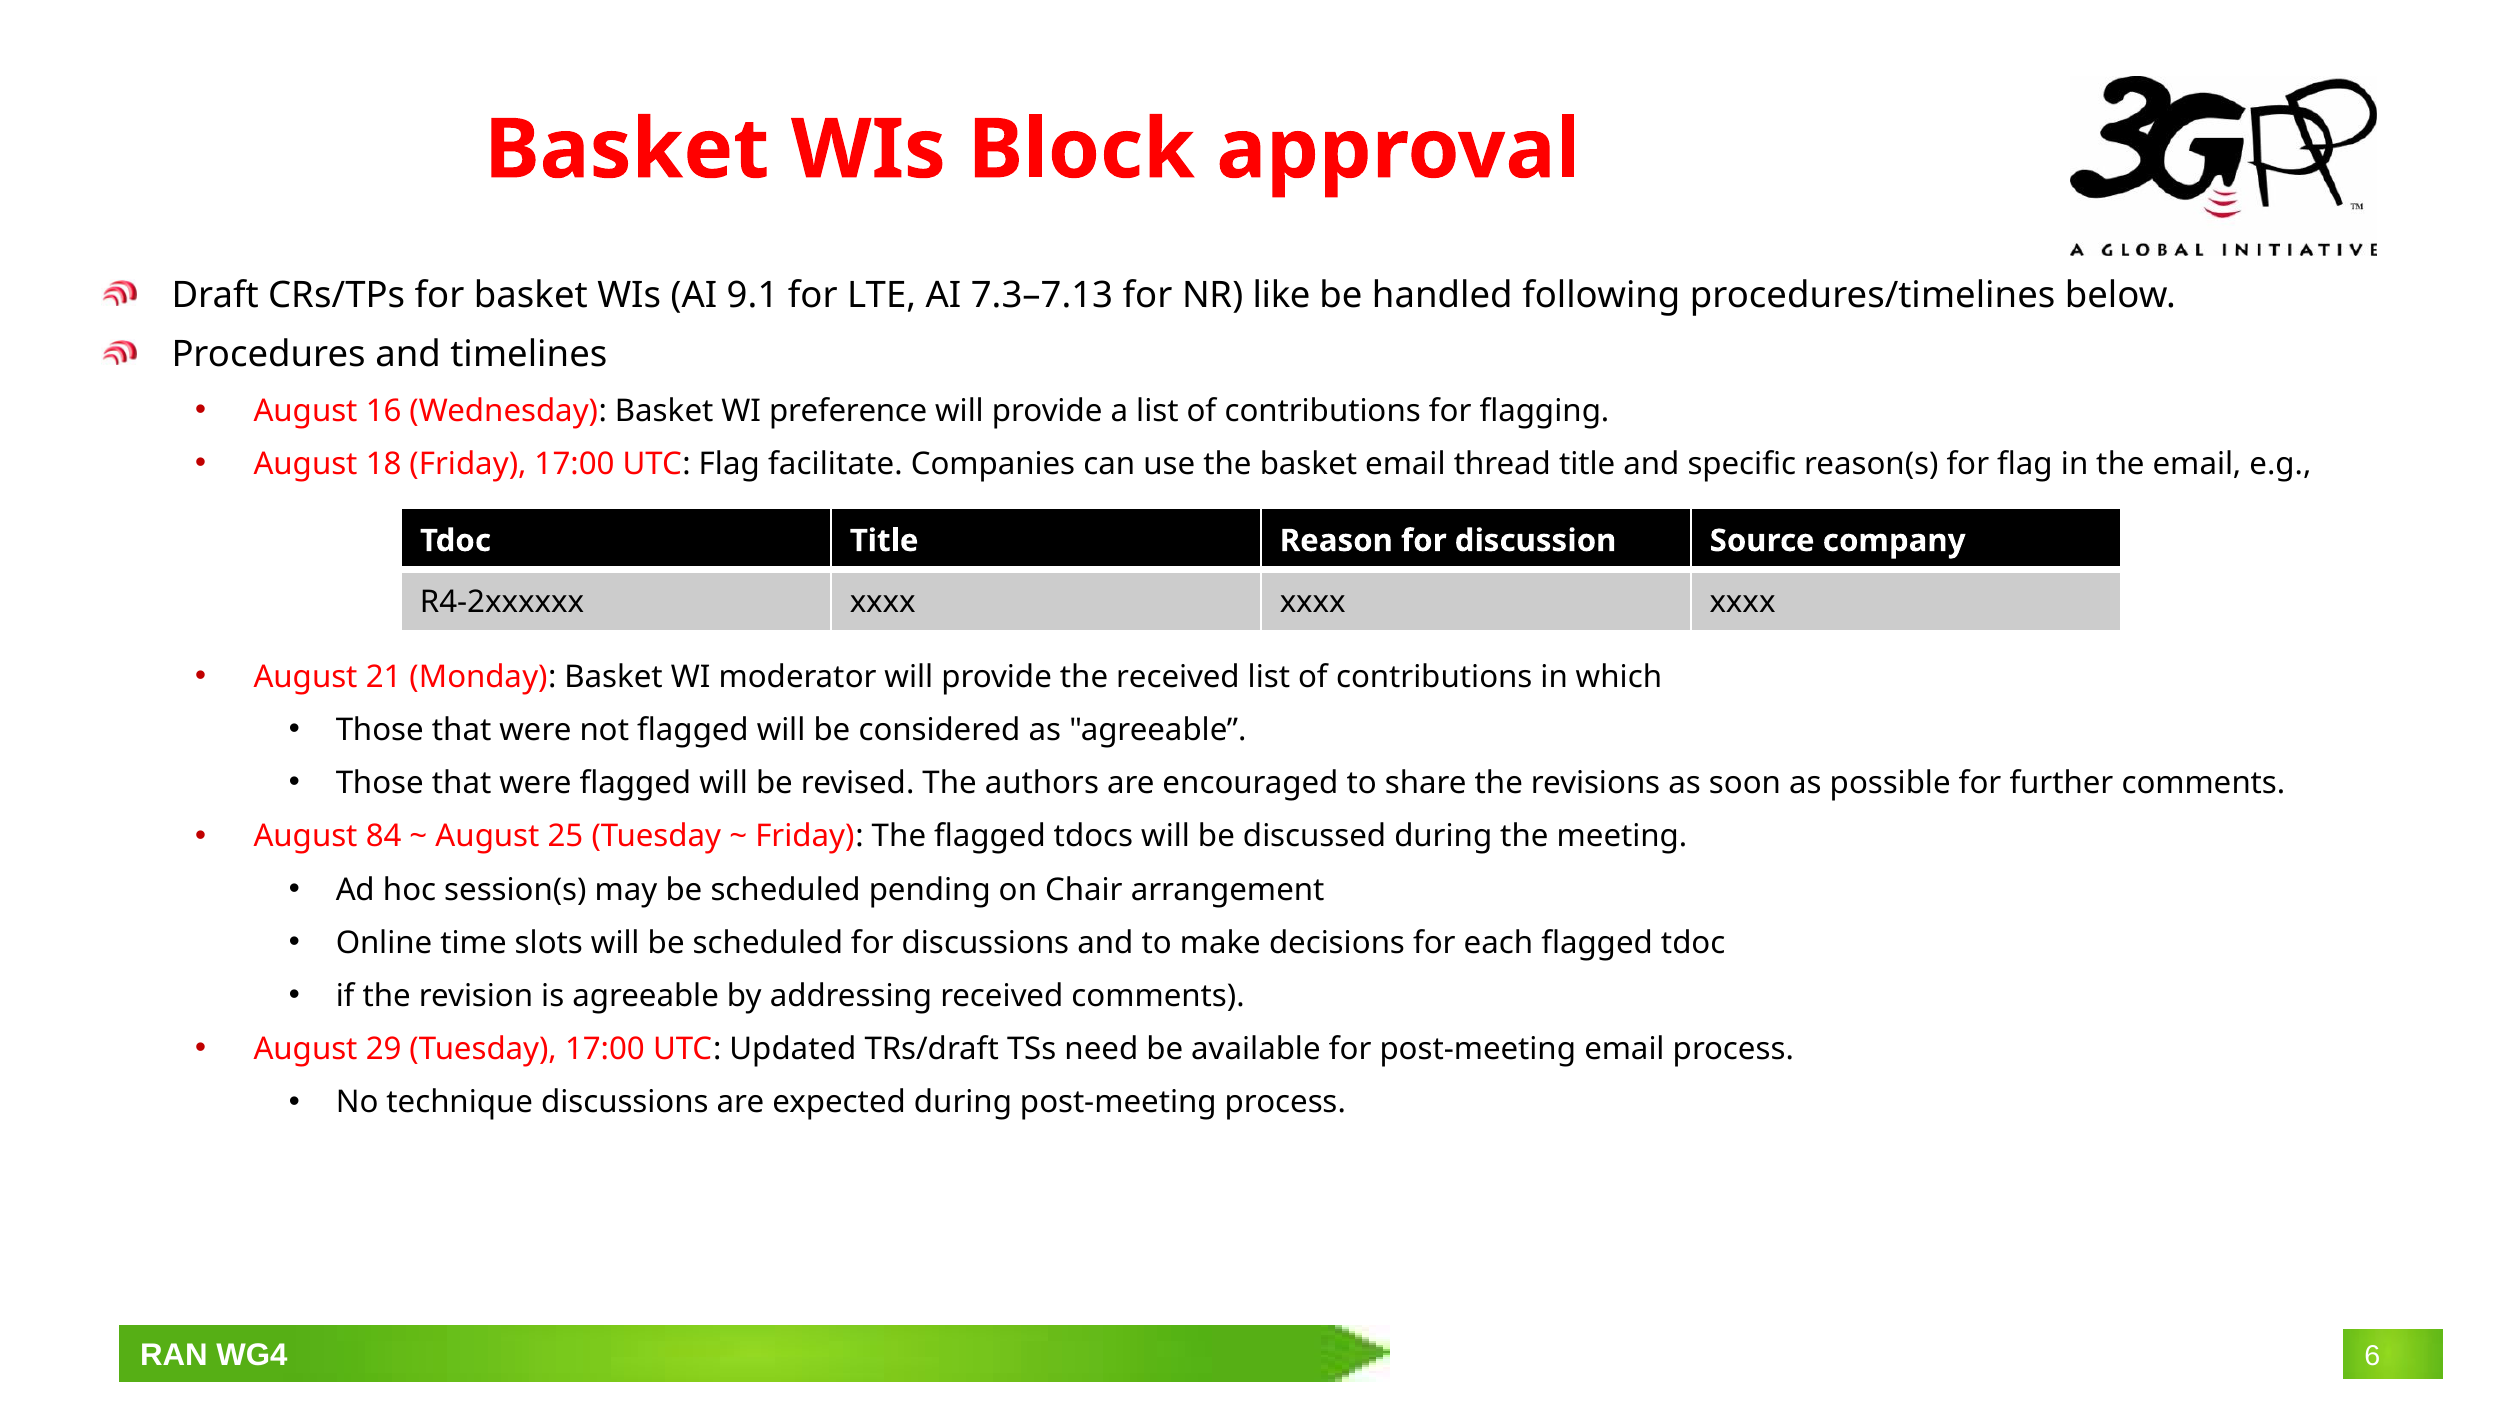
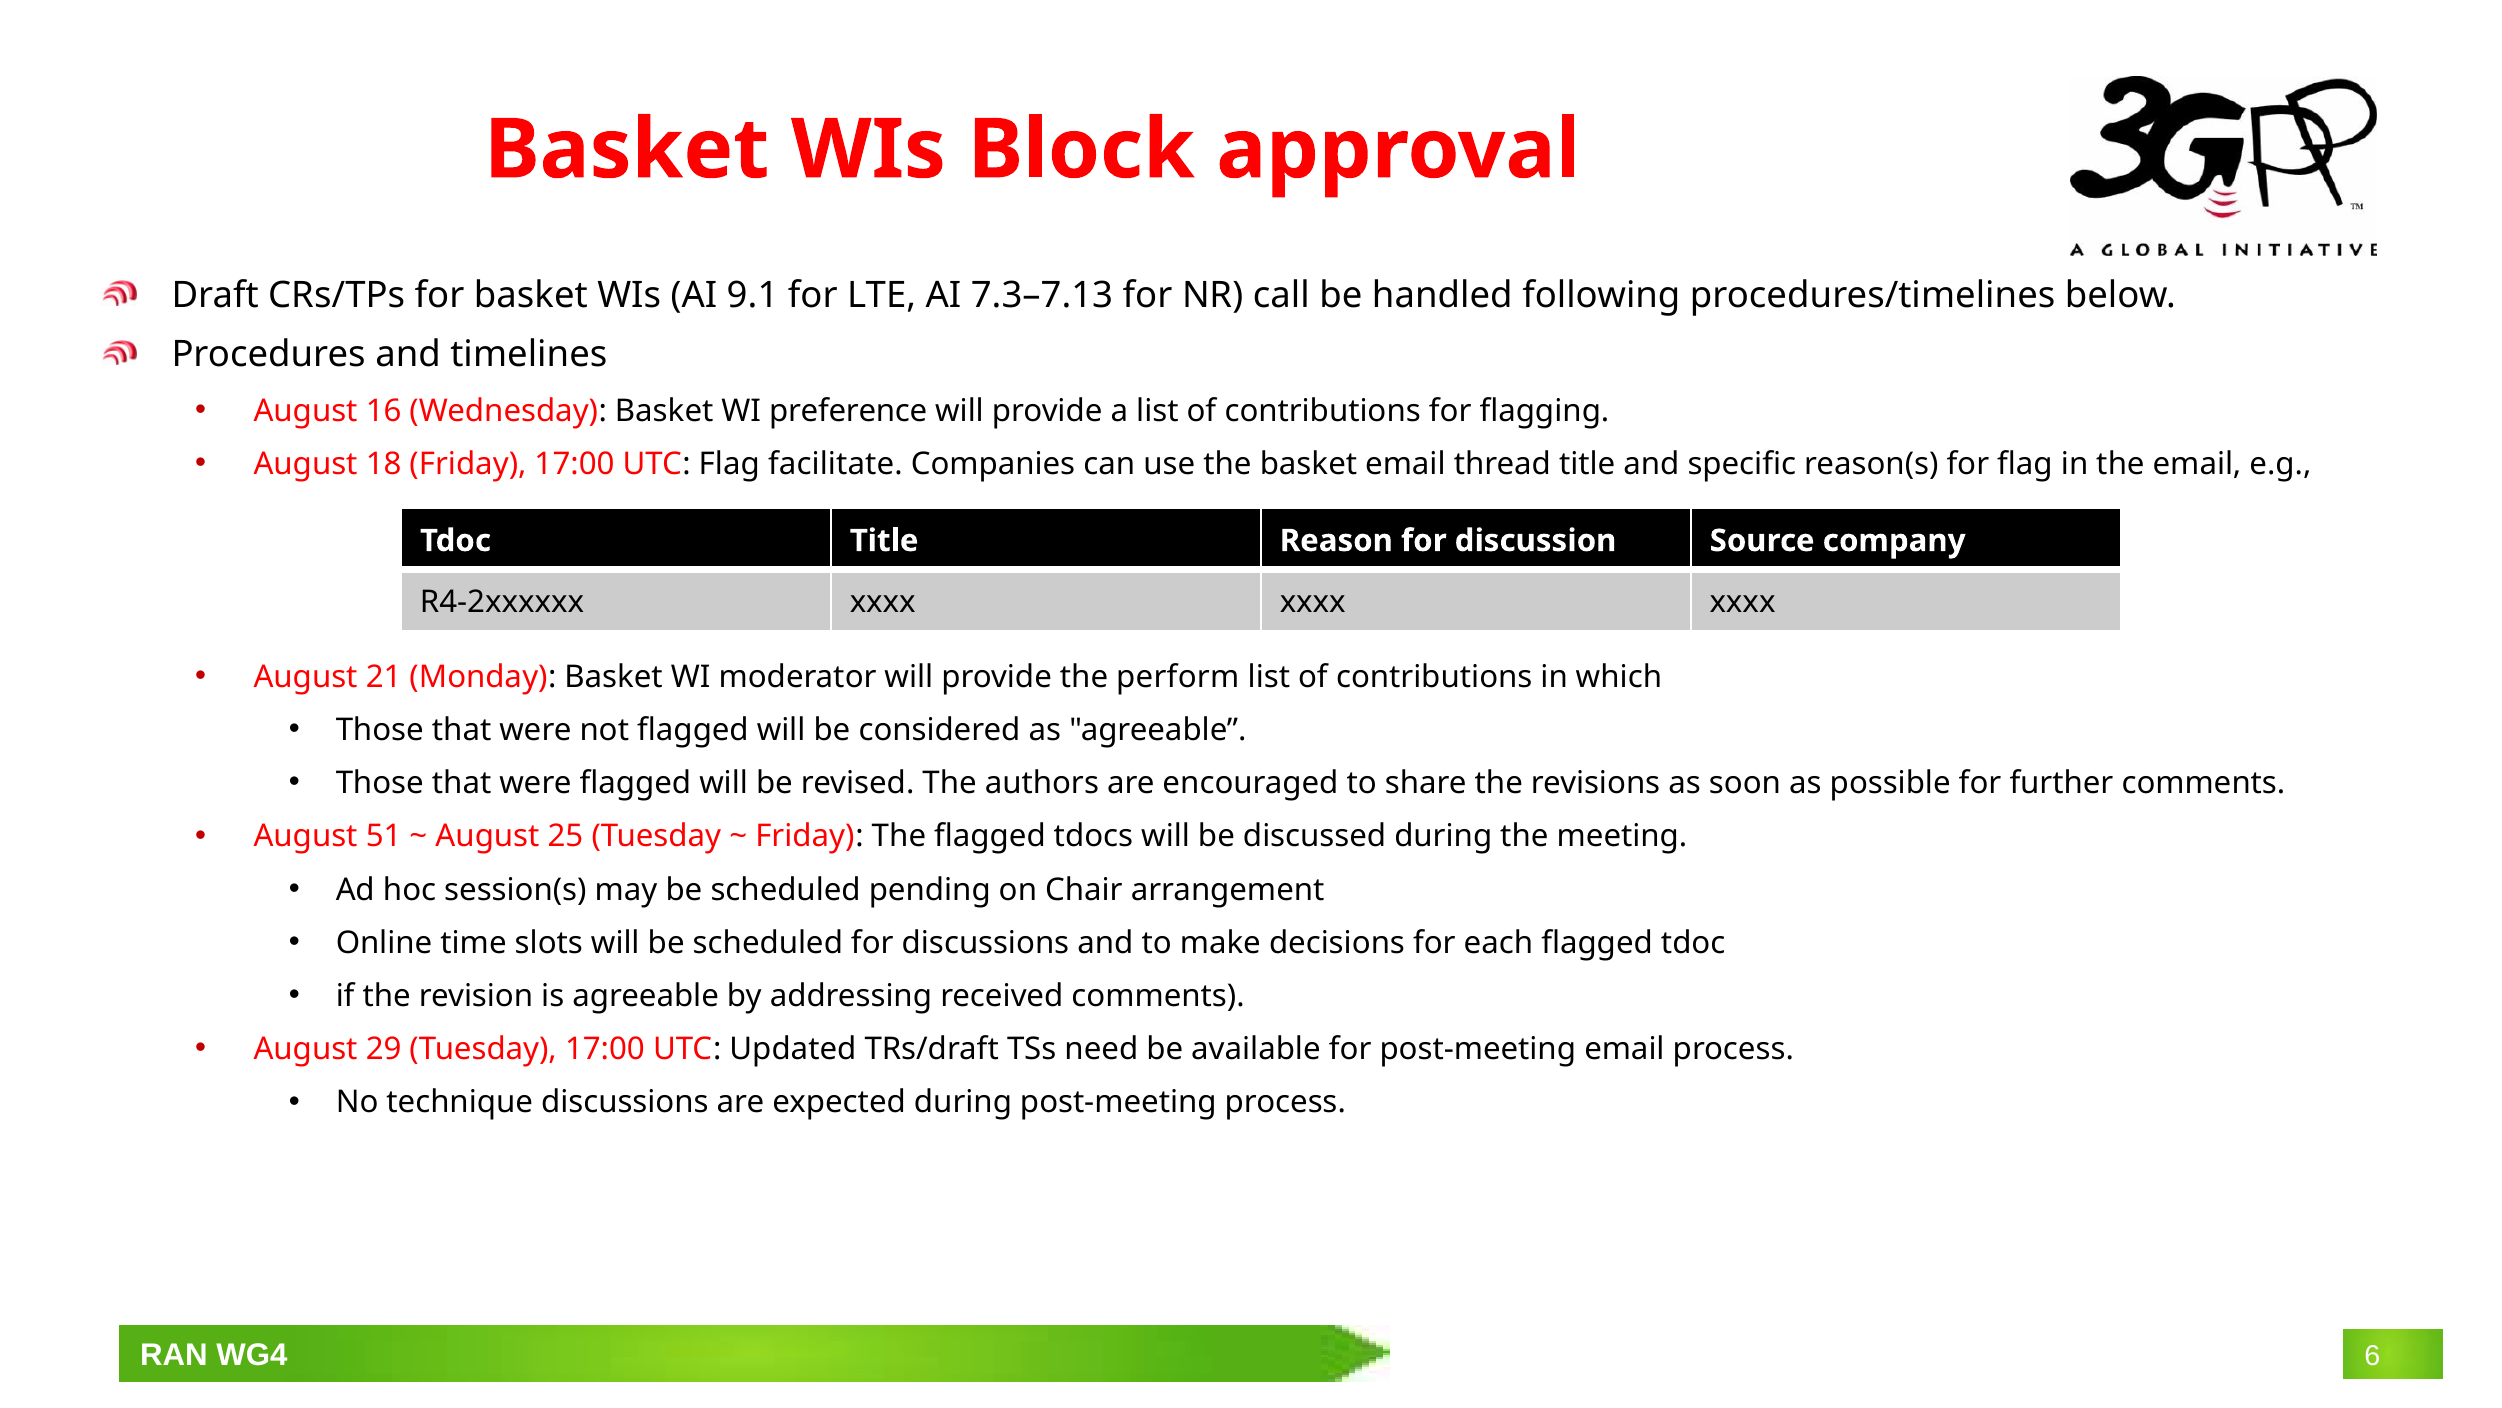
like: like -> call
the received: received -> perform
84: 84 -> 51
